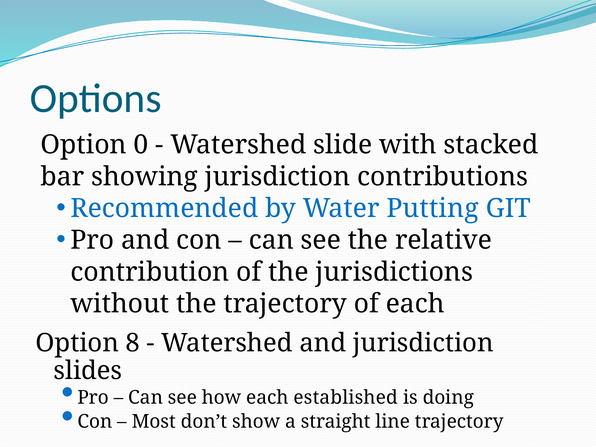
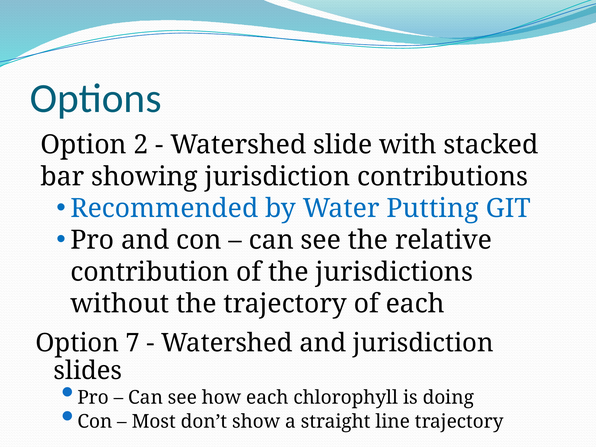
0: 0 -> 2
8: 8 -> 7
established: established -> chlorophyll
